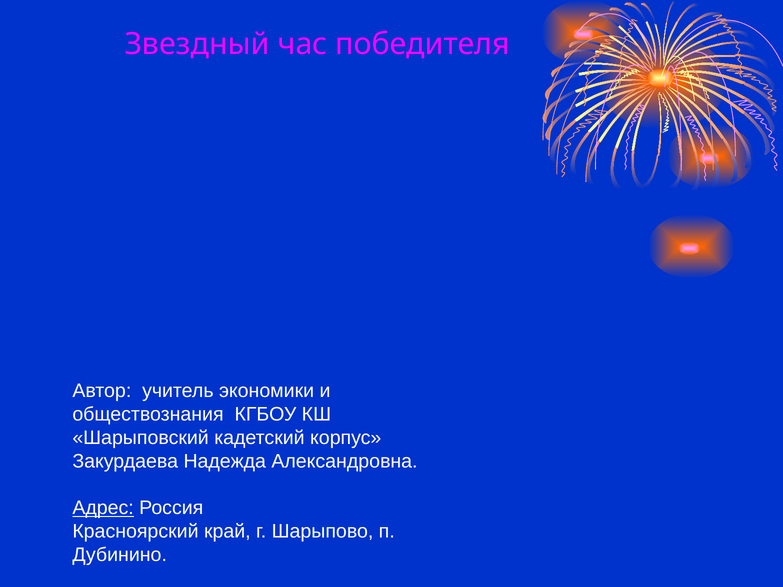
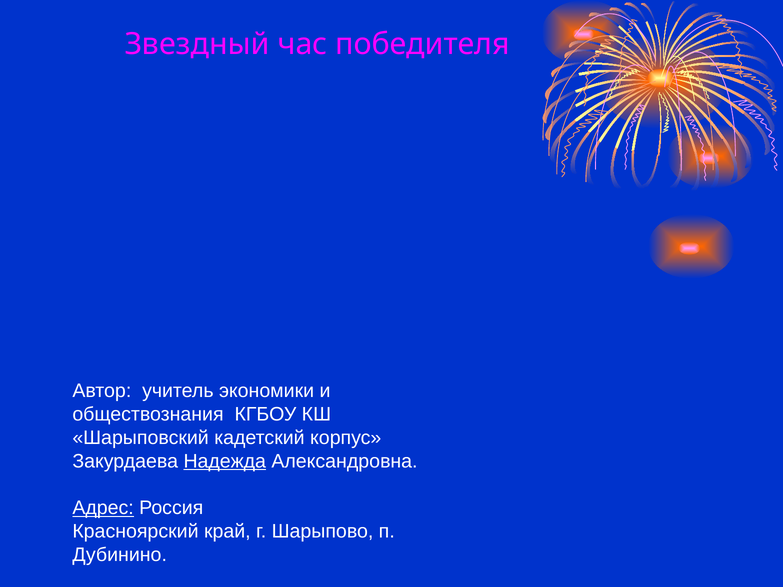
Надежда underline: none -> present
